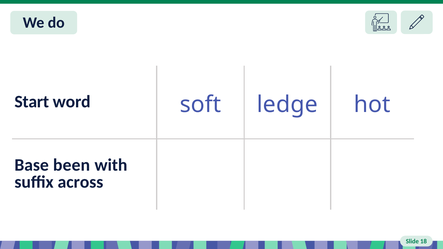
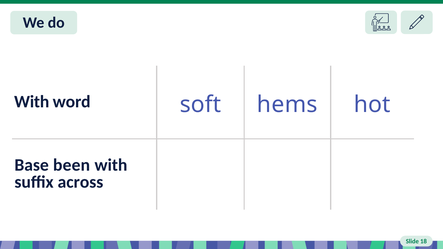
Start at (32, 102): Start -> With
ledge: ledge -> hems
